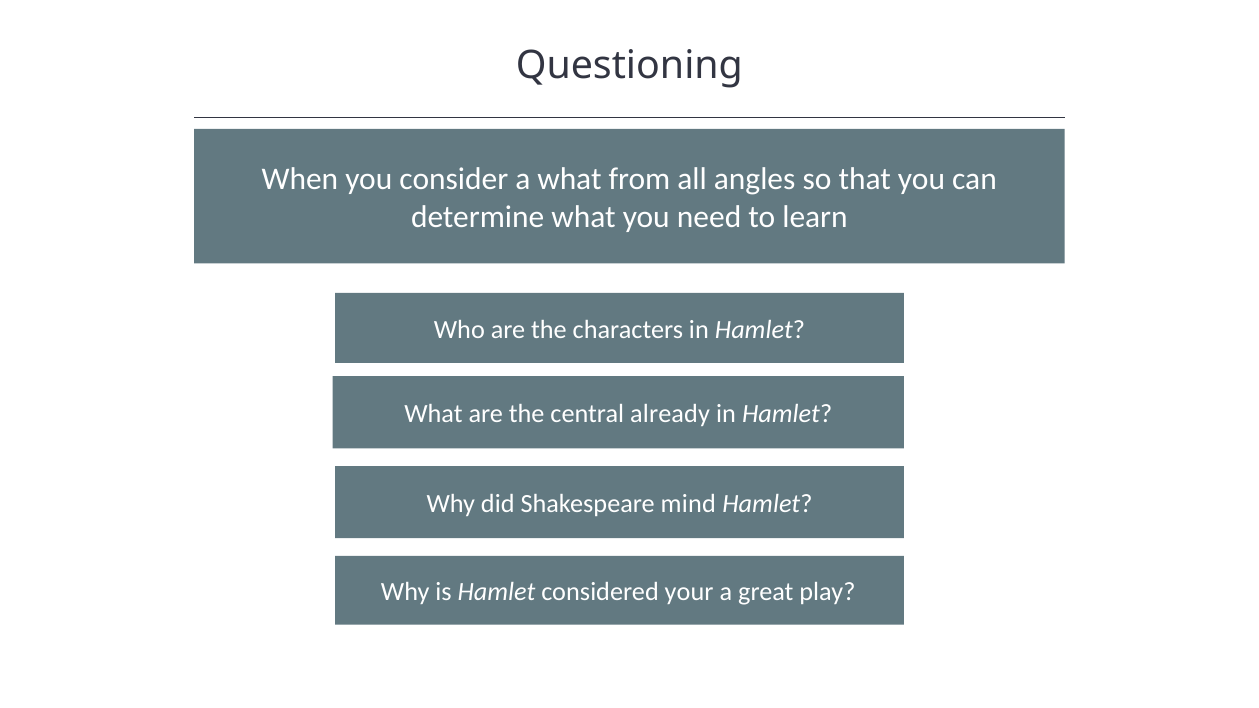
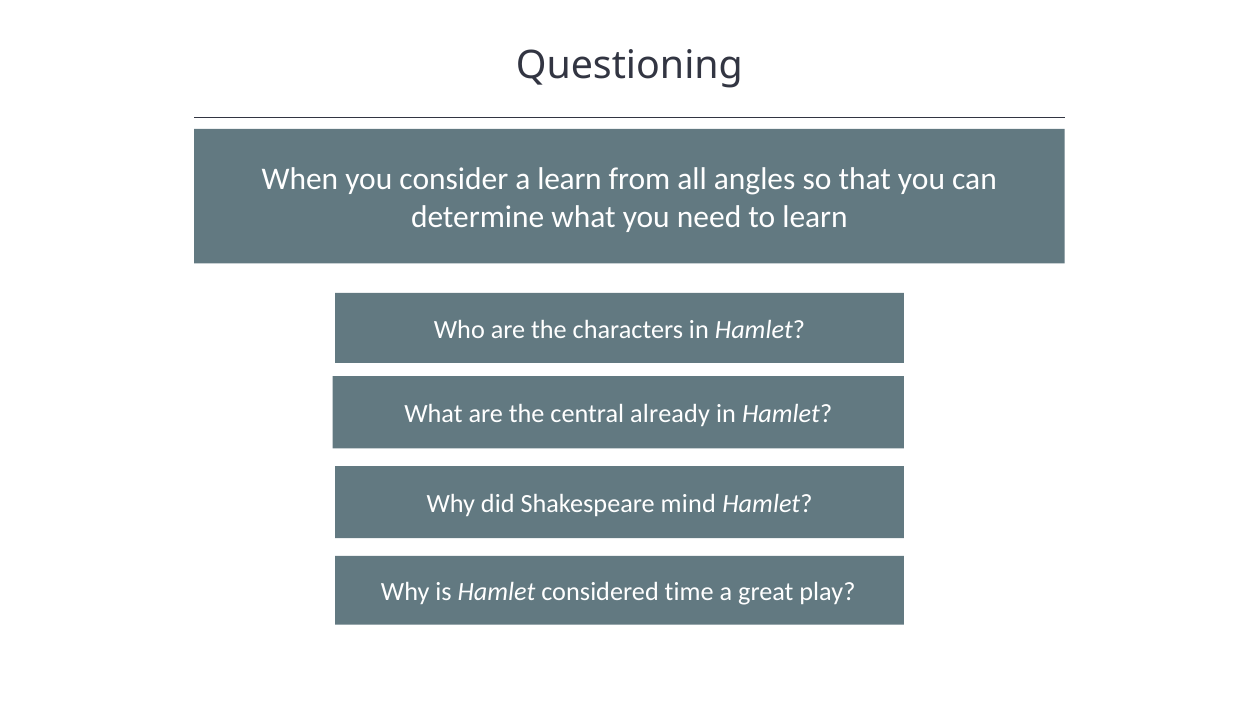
a what: what -> learn
your: your -> time
